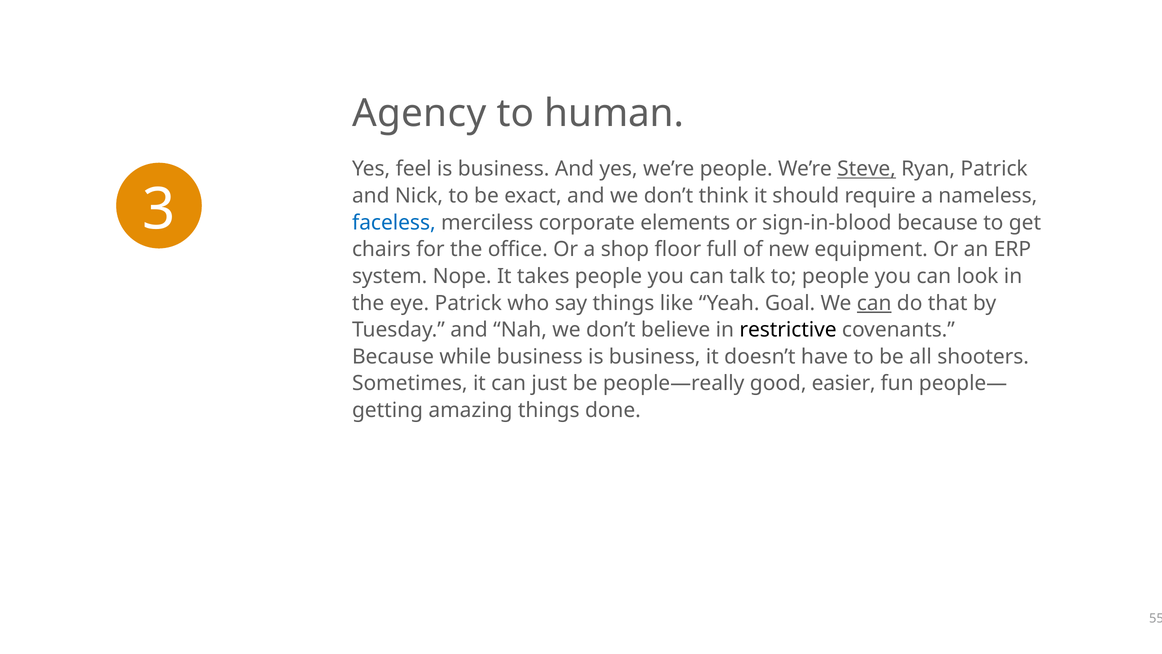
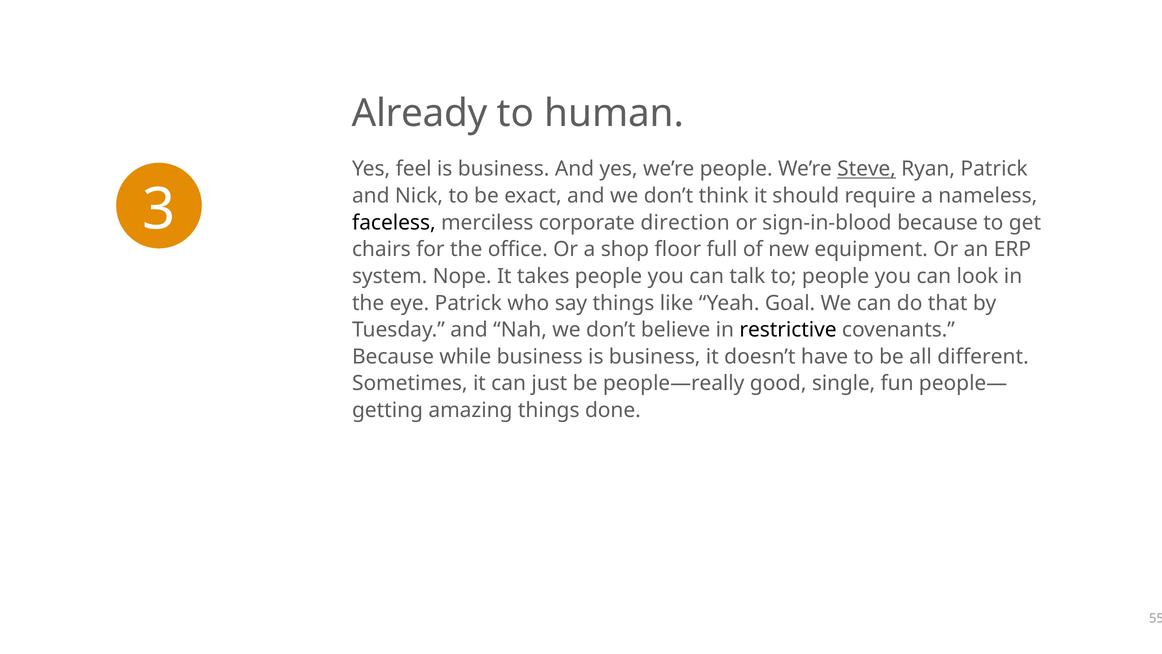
Agency: Agency -> Already
faceless colour: blue -> black
elements: elements -> direction
can at (874, 303) underline: present -> none
shooters: shooters -> different
easier: easier -> single
